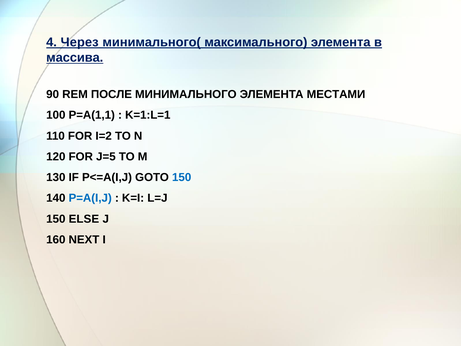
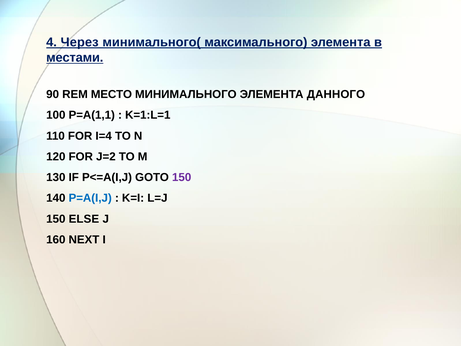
массива: массива -> местами
ПОСЛЕ: ПОСЛЕ -> МЕСТО
МЕСТАМИ: МЕСТАМИ -> ДАННОГО
I=2: I=2 -> I=4
J=5: J=5 -> J=2
150 at (182, 177) colour: blue -> purple
